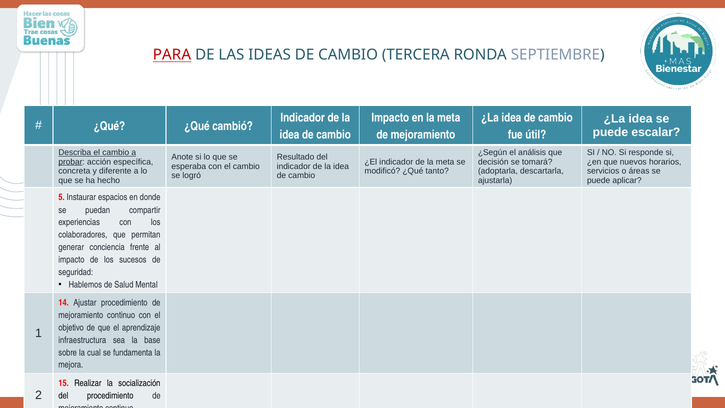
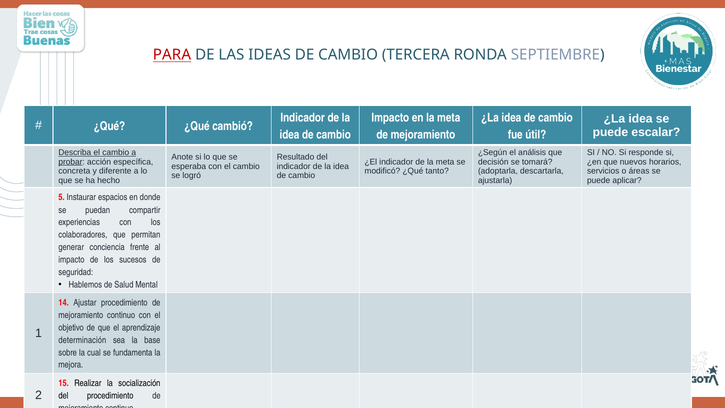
infraestructura: infraestructura -> determinación
